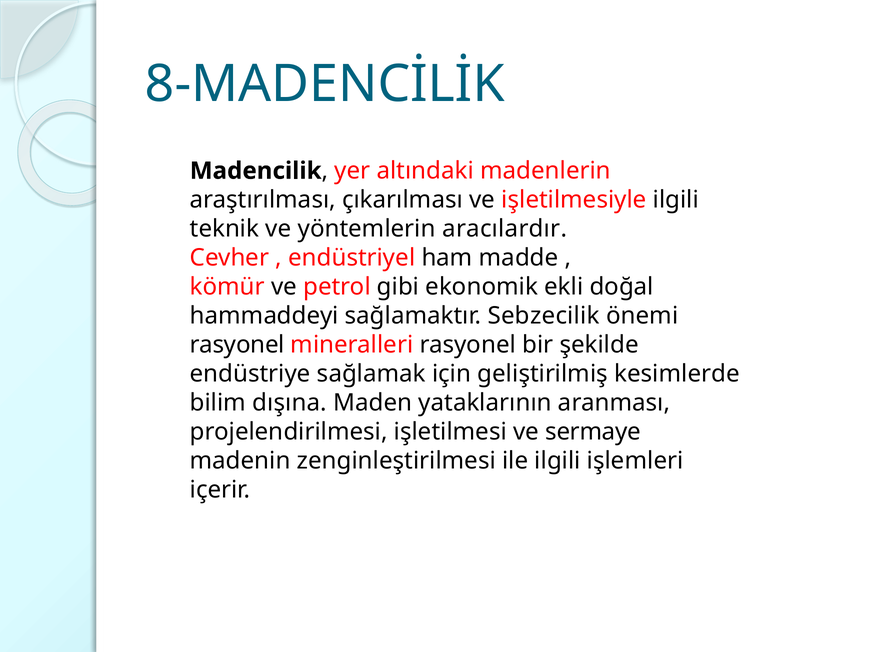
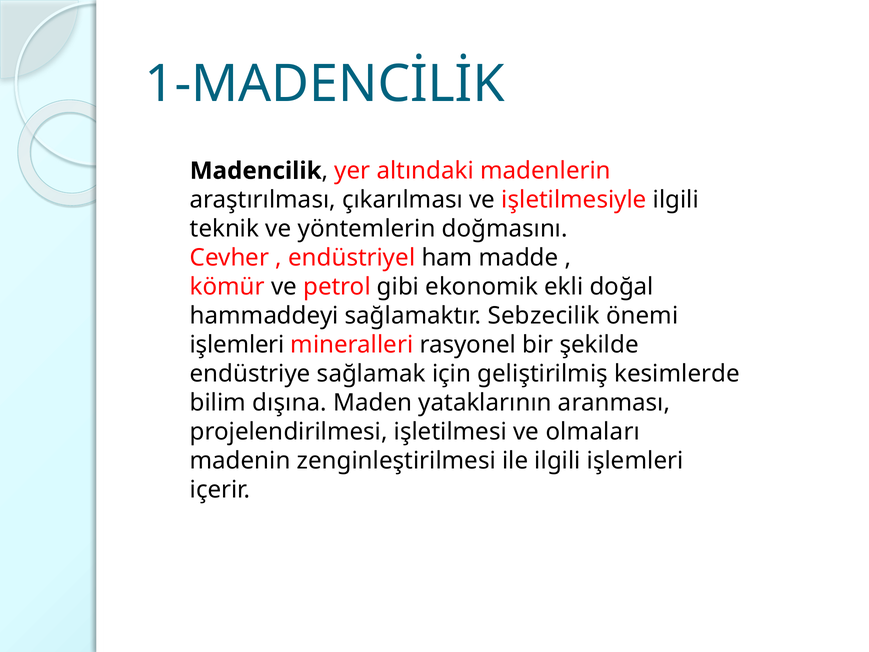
8-MADENCİLİK: 8-MADENCİLİK -> 1-MADENCİLİK
aracılardır: aracılardır -> doğmasını
rasyonel at (237, 345): rasyonel -> işlemleri
sermaye: sermaye -> olmaları
